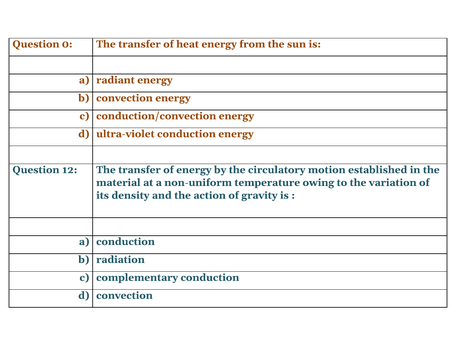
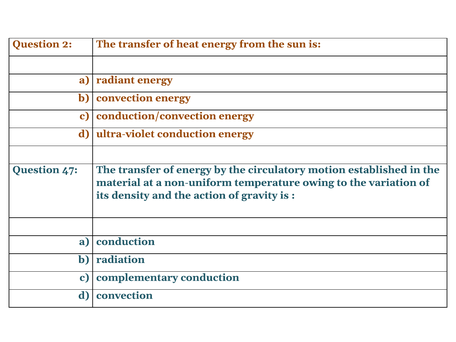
0: 0 -> 2
12: 12 -> 47
